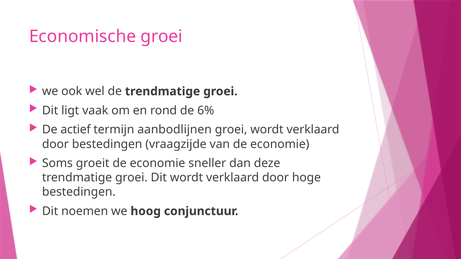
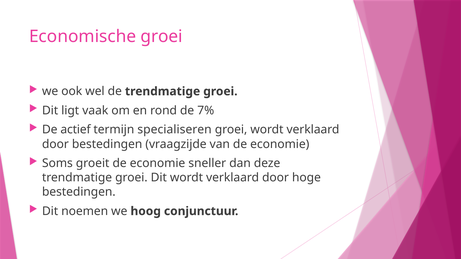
6%: 6% -> 7%
aanbodlijnen: aanbodlijnen -> specialiseren
